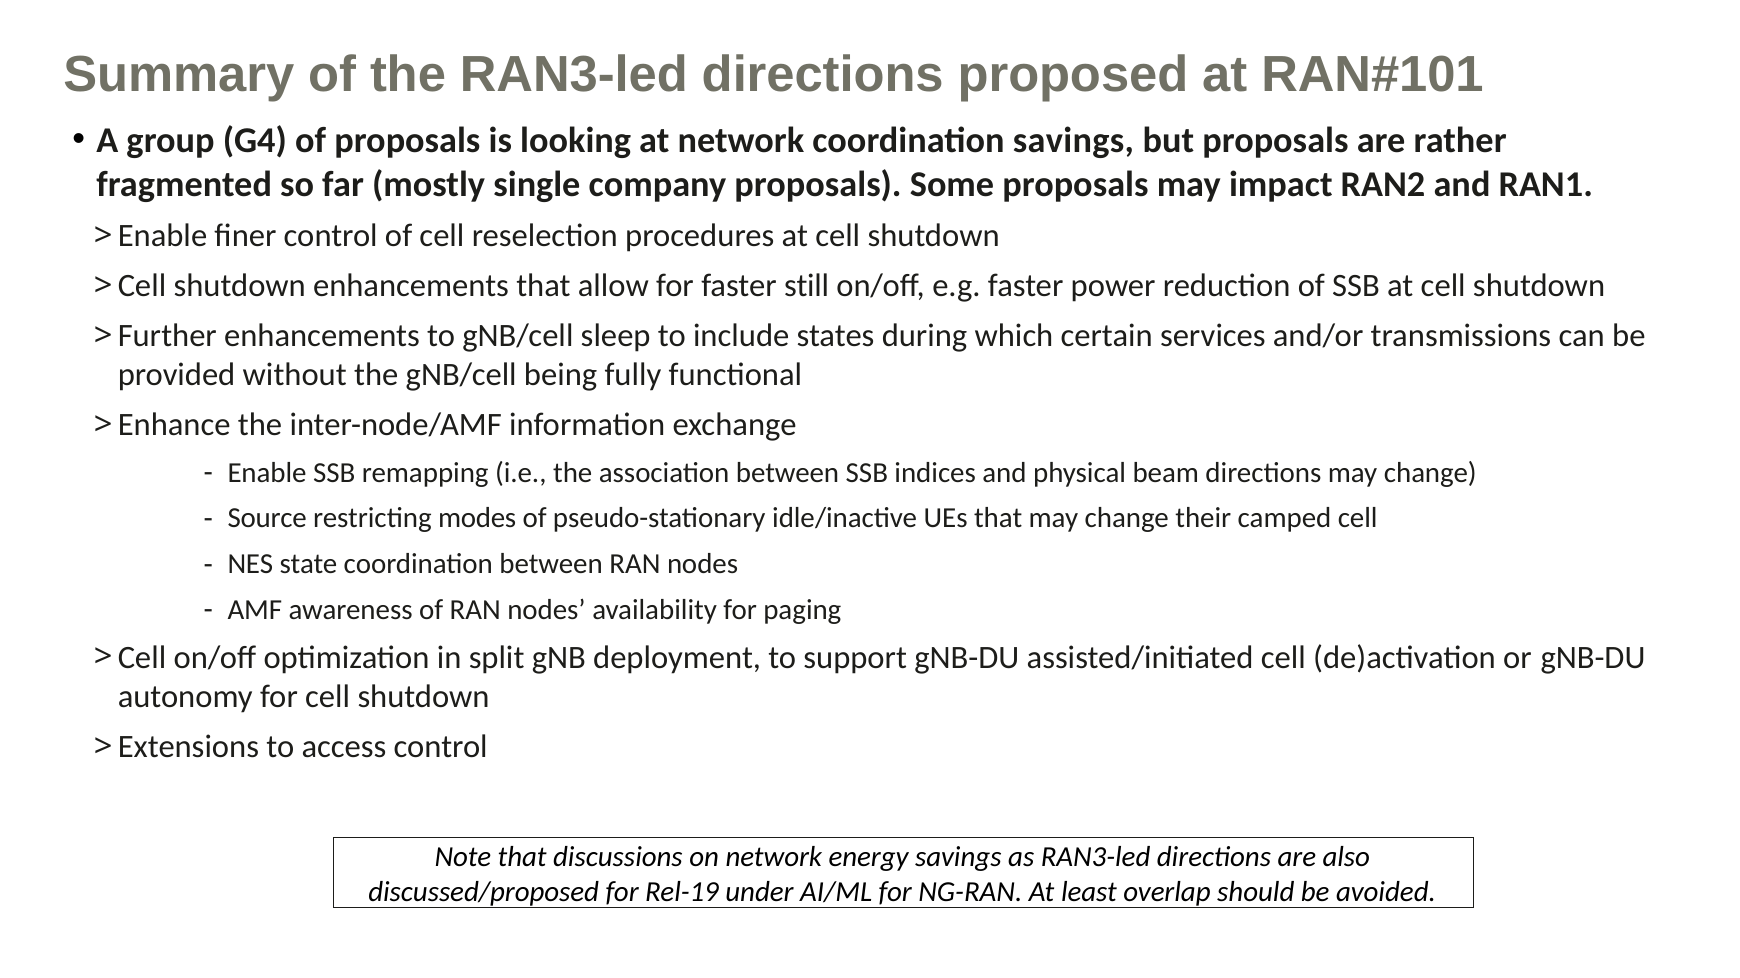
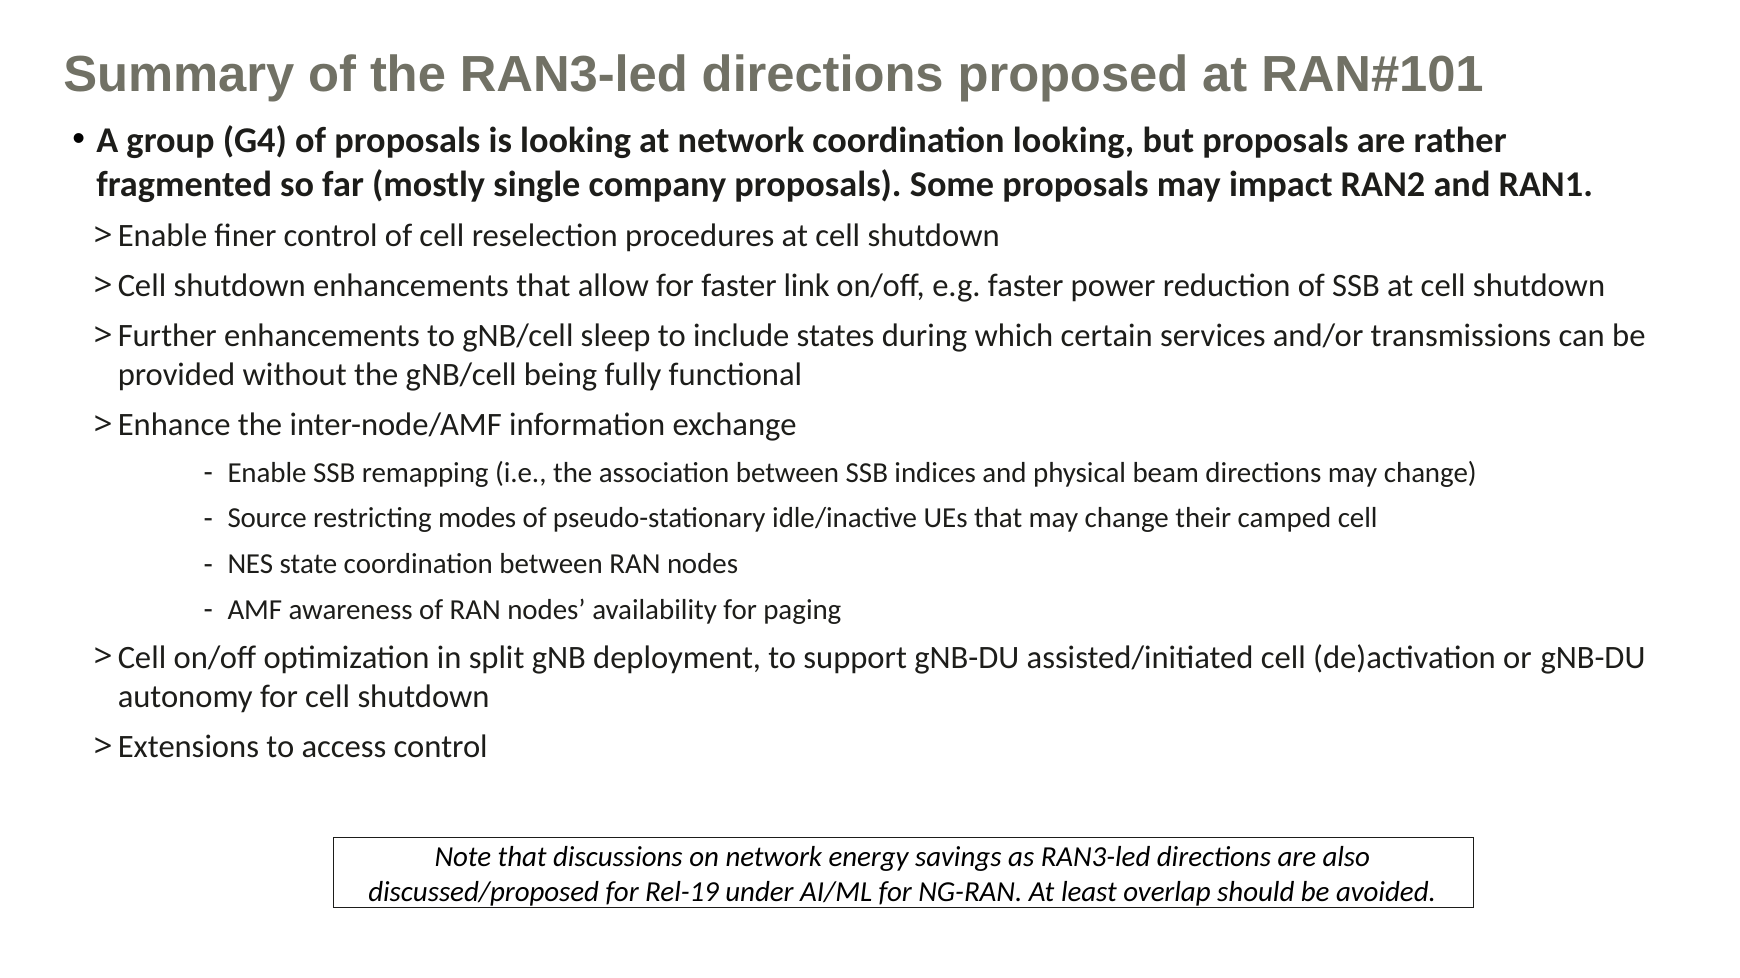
coordination savings: savings -> looking
still: still -> link
